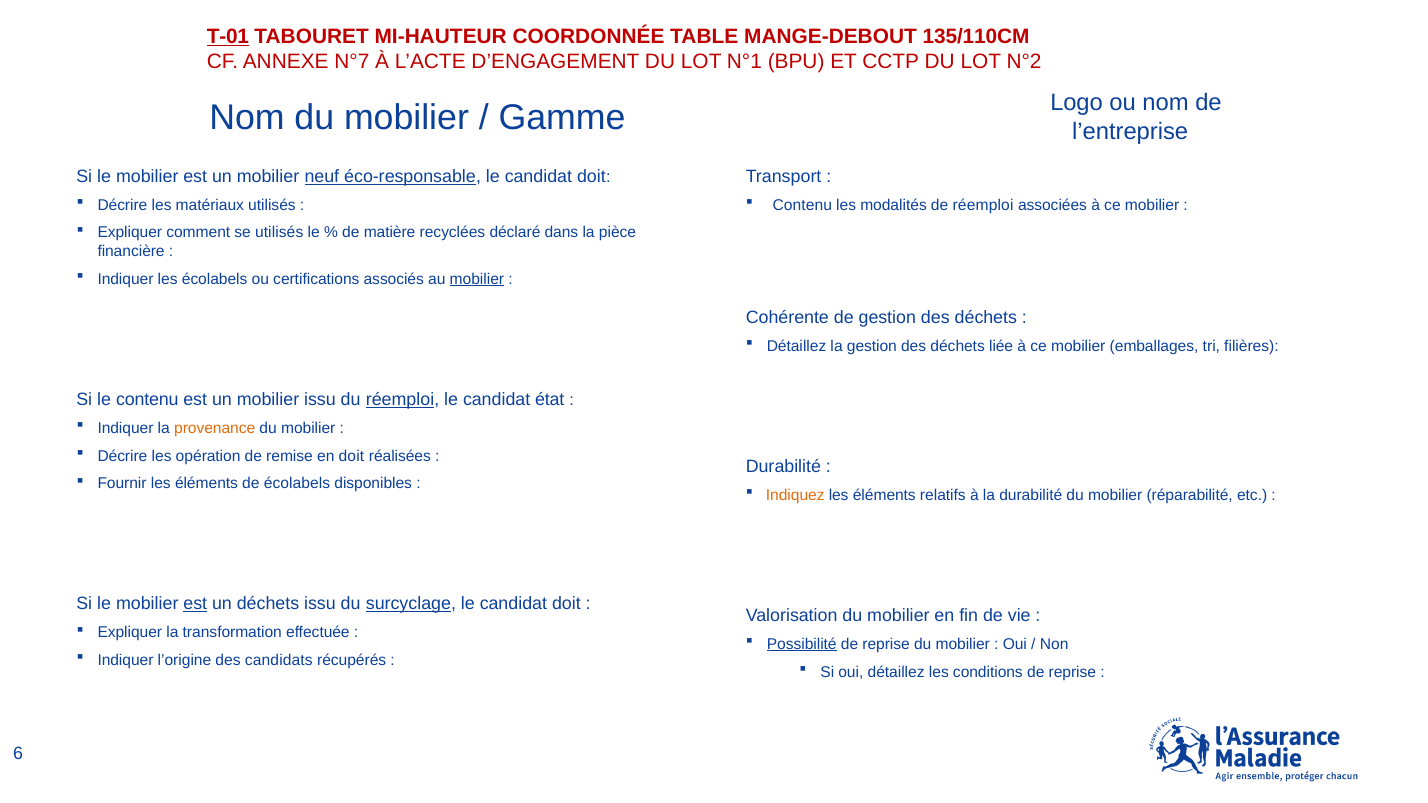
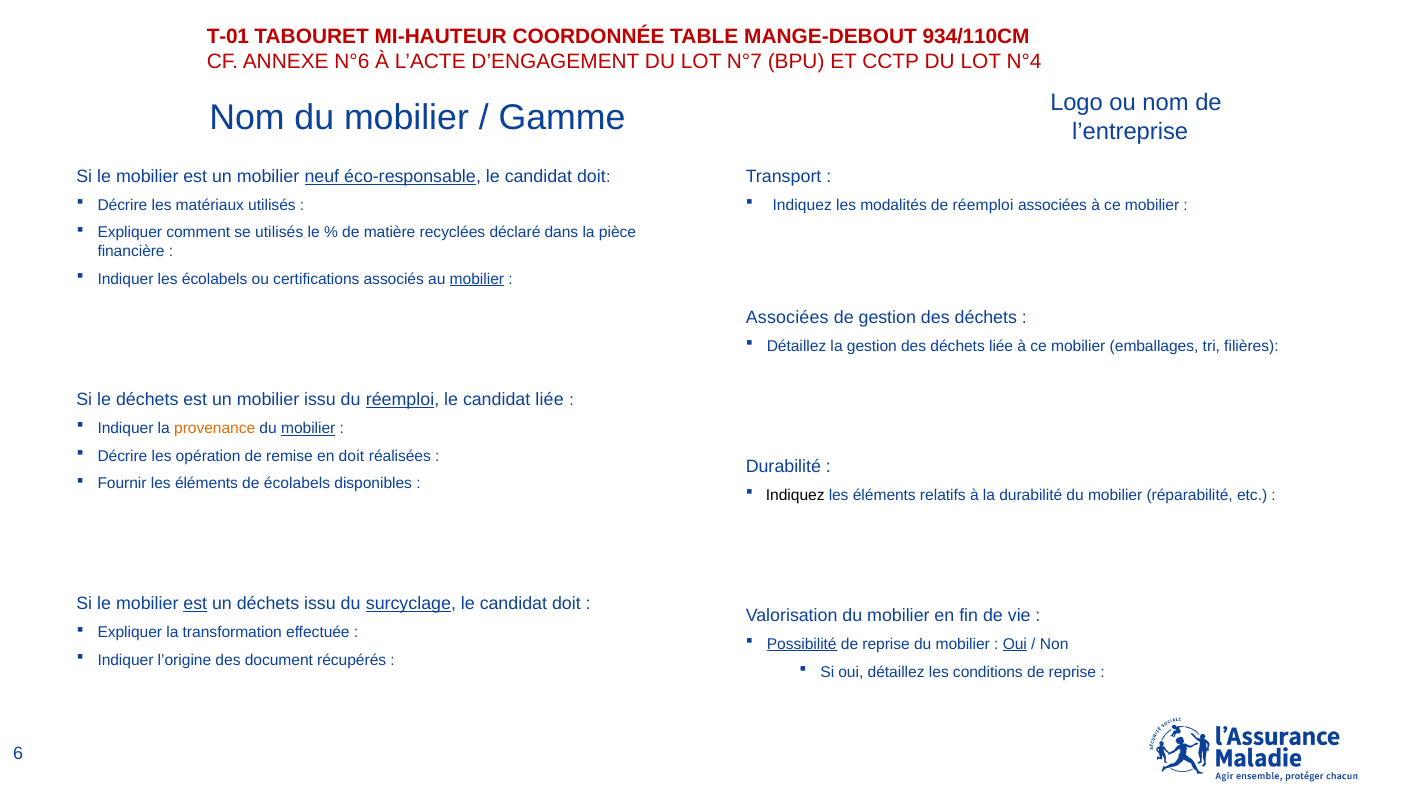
T-01 underline: present -> none
135/110CM: 135/110CM -> 934/110CM
N°7: N°7 -> N°6
N°1: N°1 -> N°7
N°2: N°2 -> N°4
Contenu at (802, 205): Contenu -> Indiquez
Cohérente at (787, 317): Cohérente -> Associées
le contenu: contenu -> déchets
candidat état: état -> liée
mobilier at (308, 428) underline: none -> present
Indiquez at (795, 495) colour: orange -> black
Oui at (1015, 644) underline: none -> present
candidats: candidats -> document
